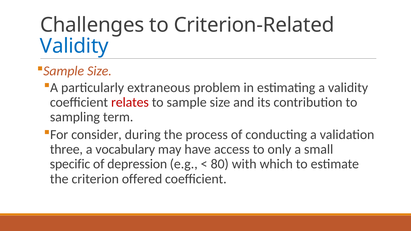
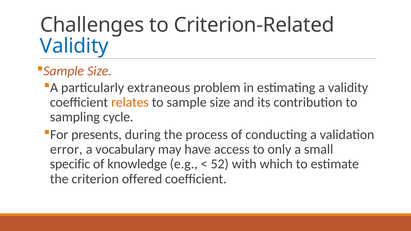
relates colour: red -> orange
term: term -> cycle
consider: consider -> presents
three: three -> error
depression: depression -> knowledge
80: 80 -> 52
